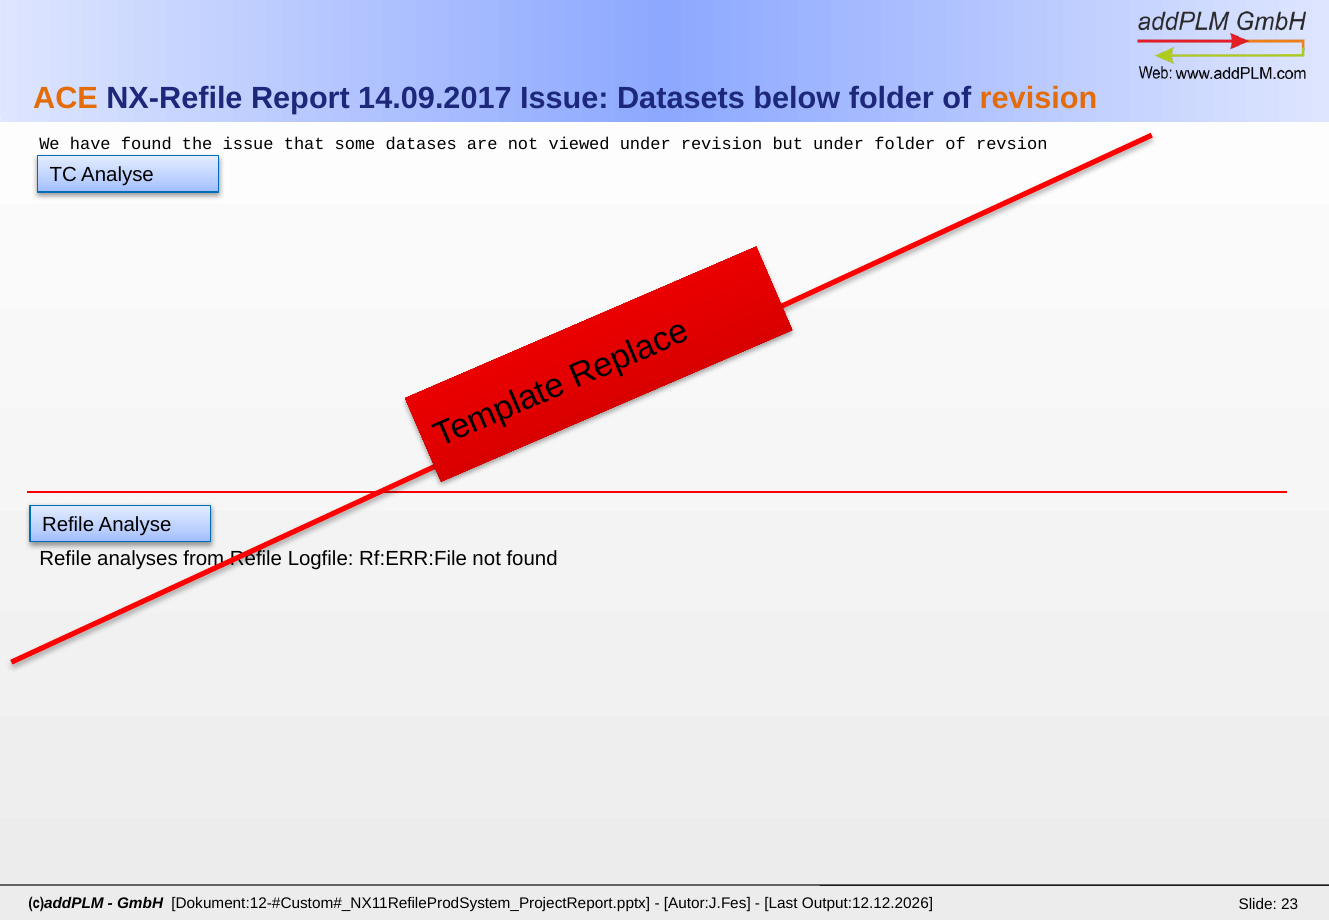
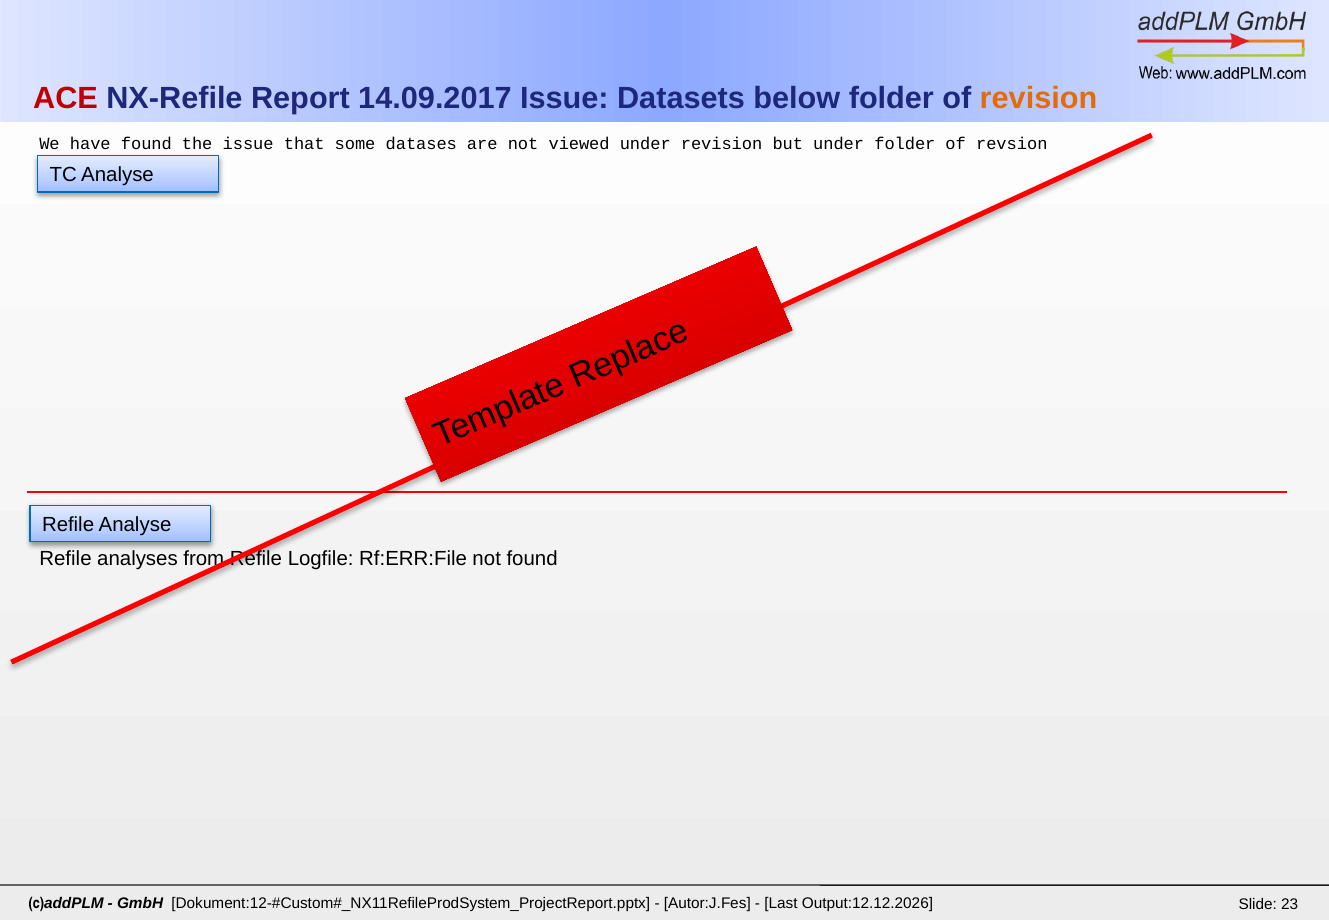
ACE colour: orange -> red
